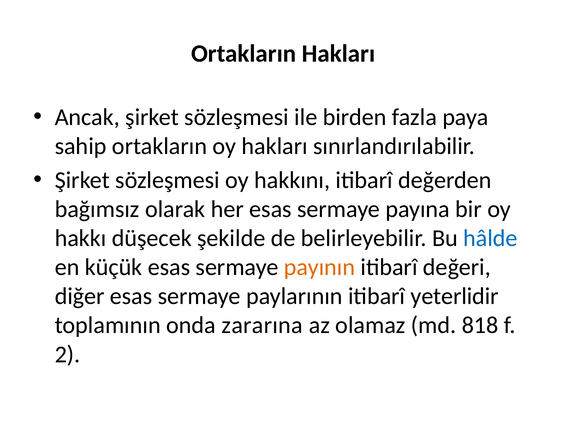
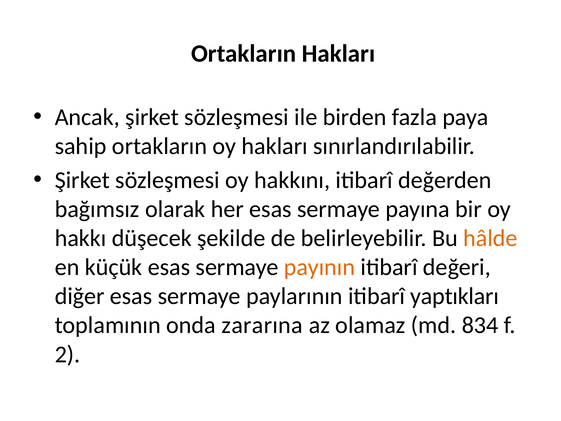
hâlde colour: blue -> orange
yeterlidir: yeterlidir -> yaptıkları
818: 818 -> 834
